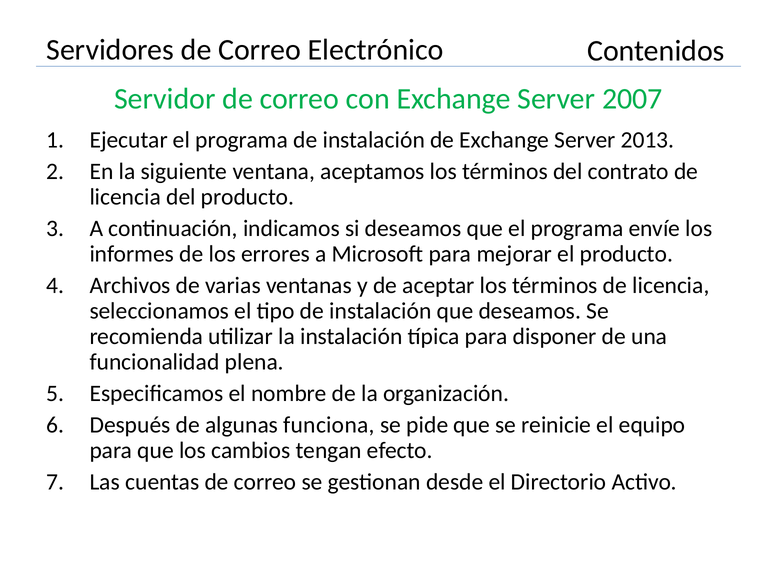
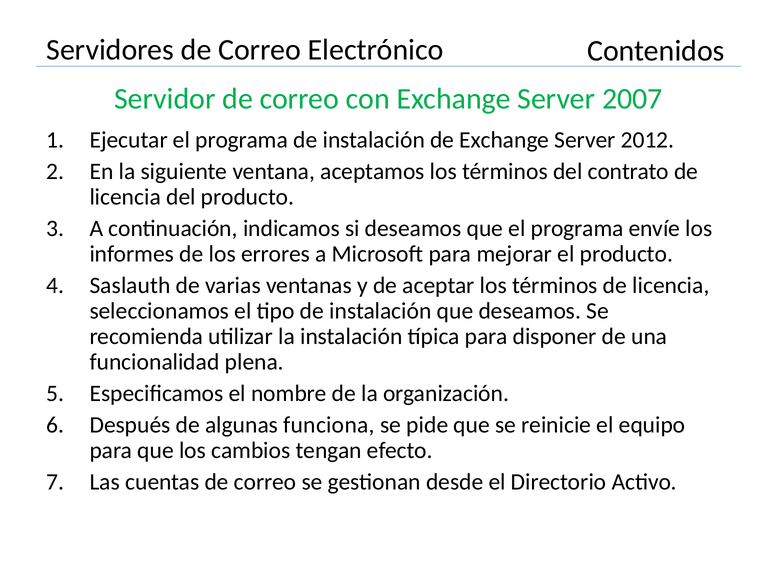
2013: 2013 -> 2012
Archivos: Archivos -> Saslauth
